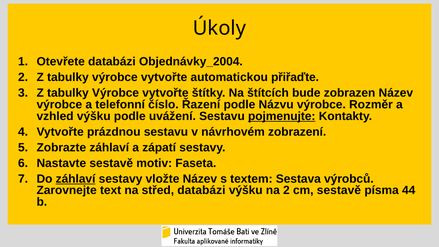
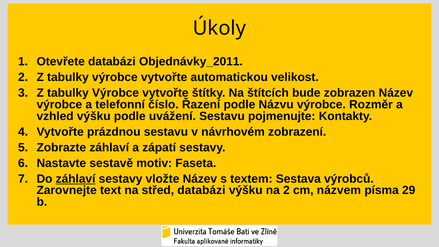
Objednávky_2004: Objednávky_2004 -> Objednávky_2011
přiřaďte: přiřaďte -> velikost
pojmenujte underline: present -> none
cm sestavě: sestavě -> názvem
44: 44 -> 29
